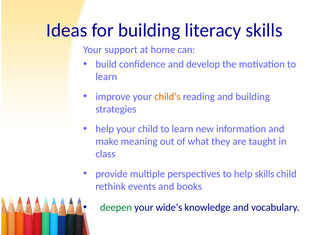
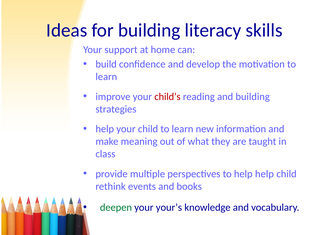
child’s colour: orange -> red
help skills: skills -> help
wide’s: wide’s -> your’s
